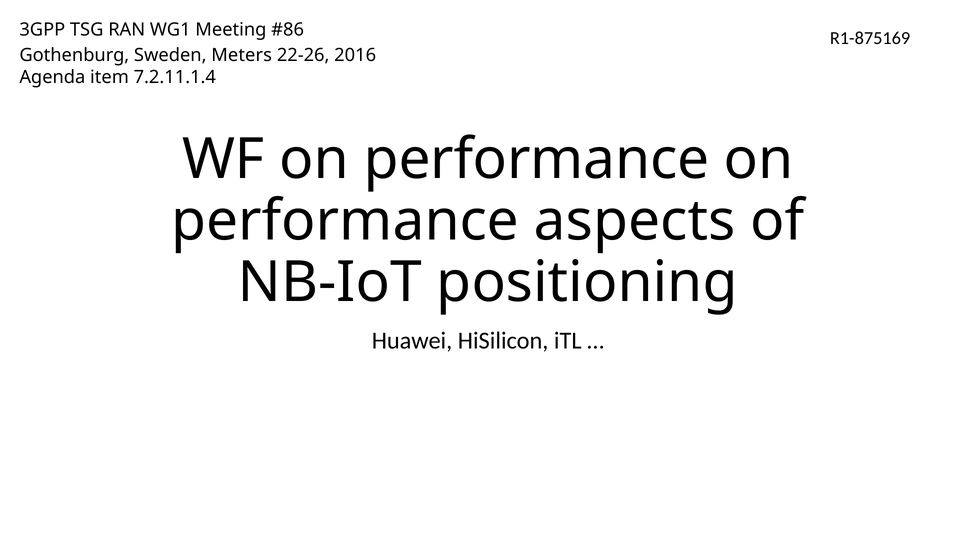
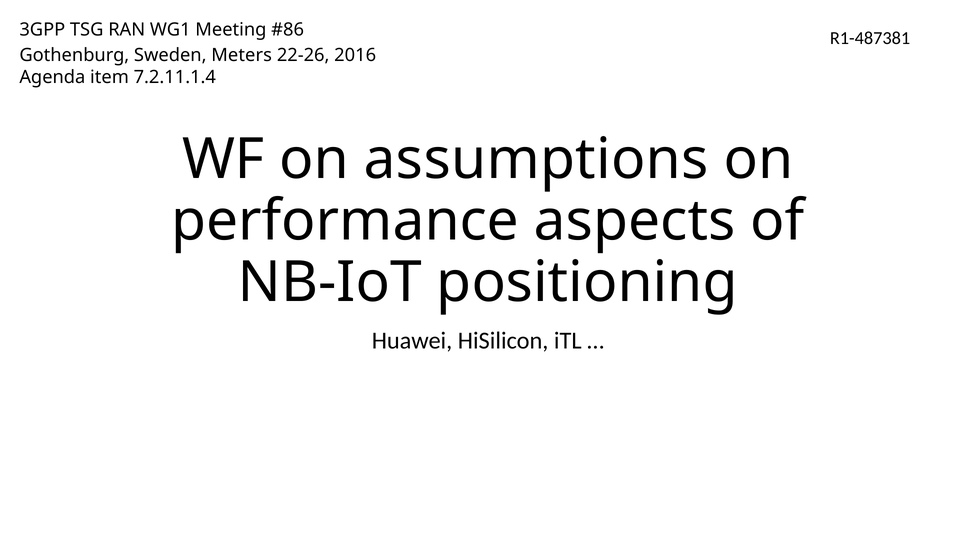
R1-875169: R1-875169 -> R1-487381
WF on performance: performance -> assumptions
